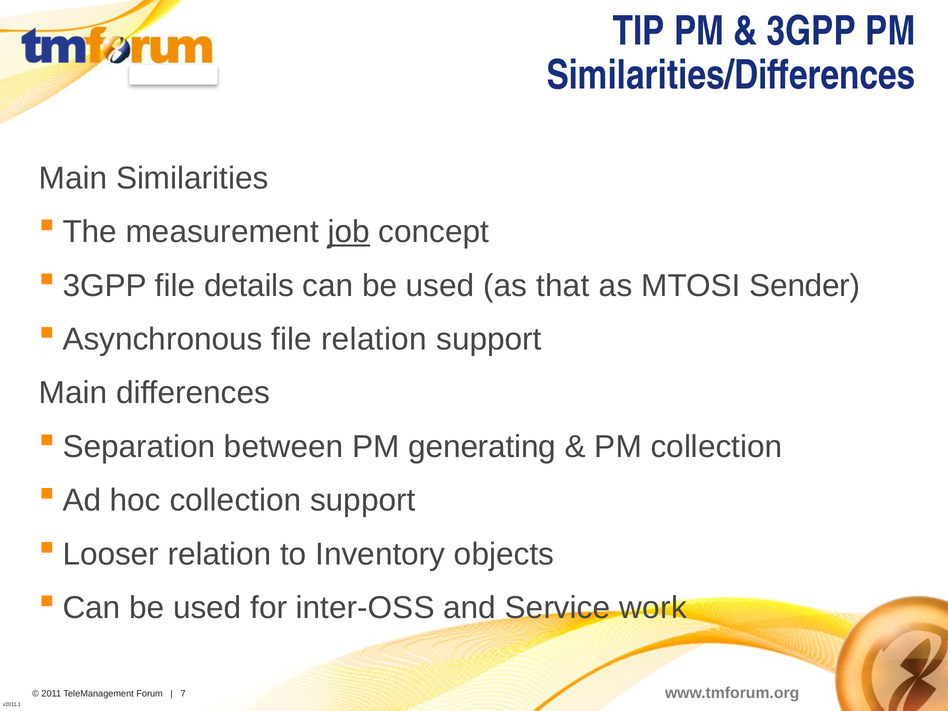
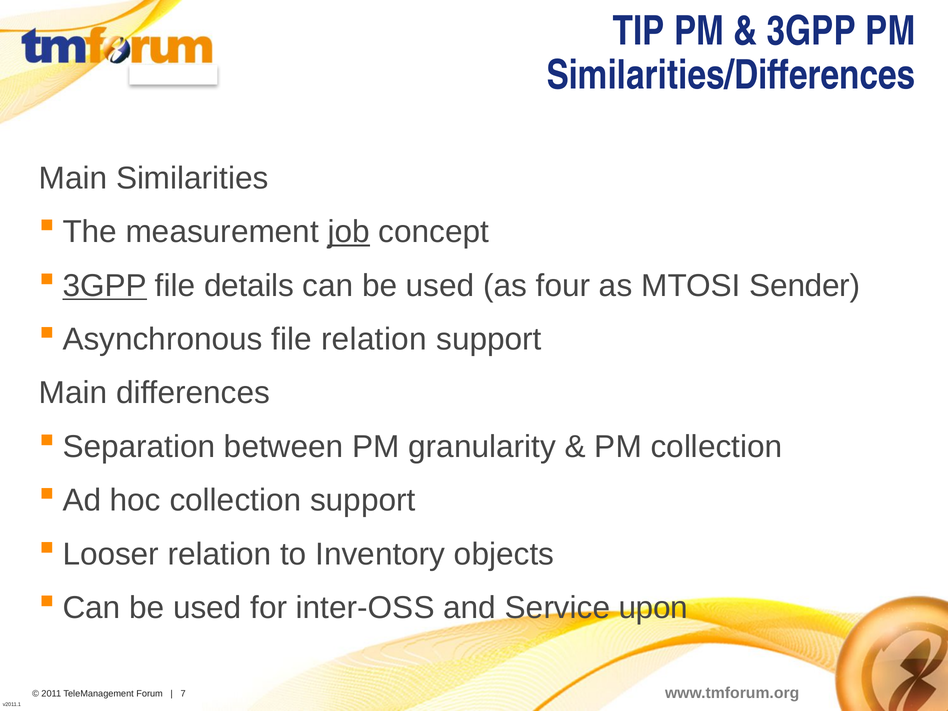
3GPP at (105, 286) underline: none -> present
that: that -> four
generating: generating -> granularity
work: work -> upon
